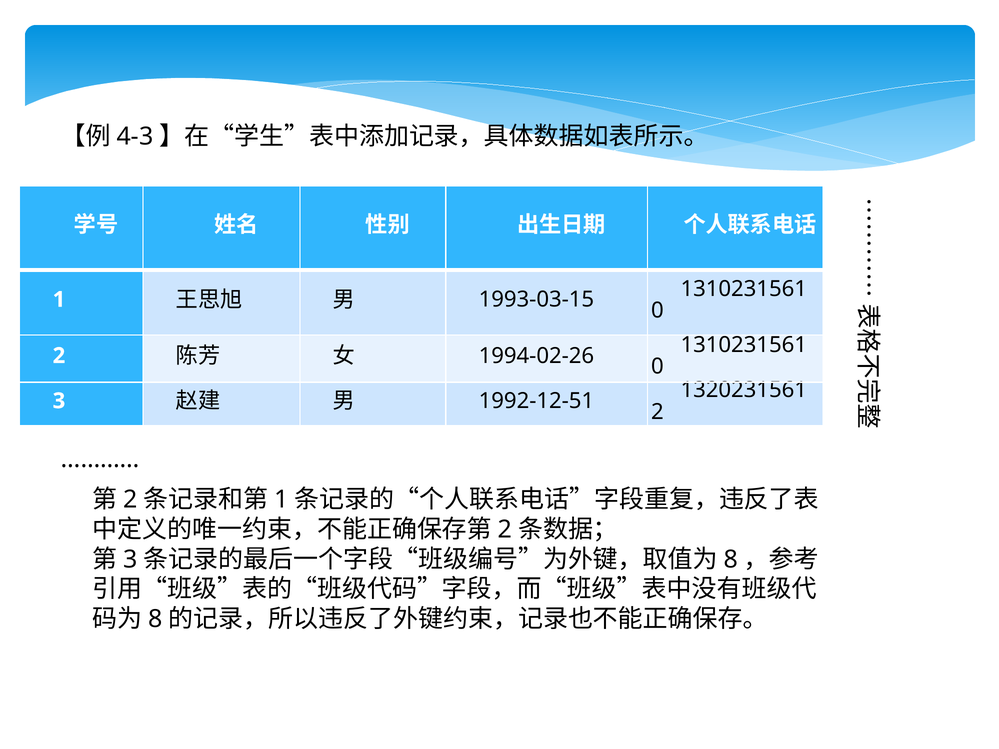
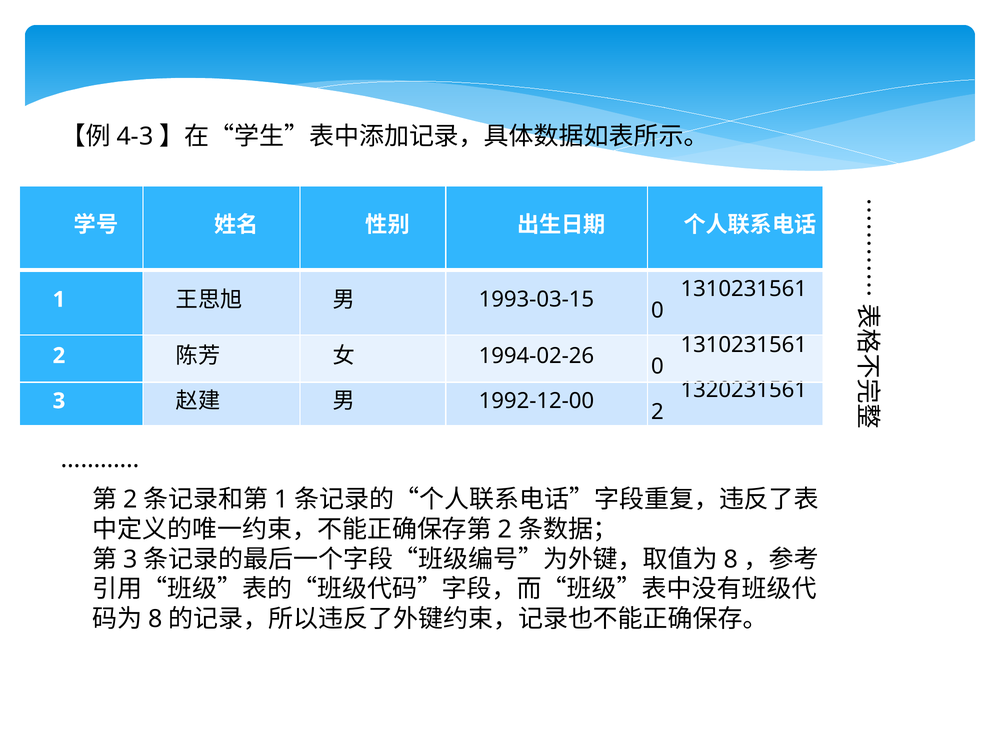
1992-12-51: 1992-12-51 -> 1992-12-00
